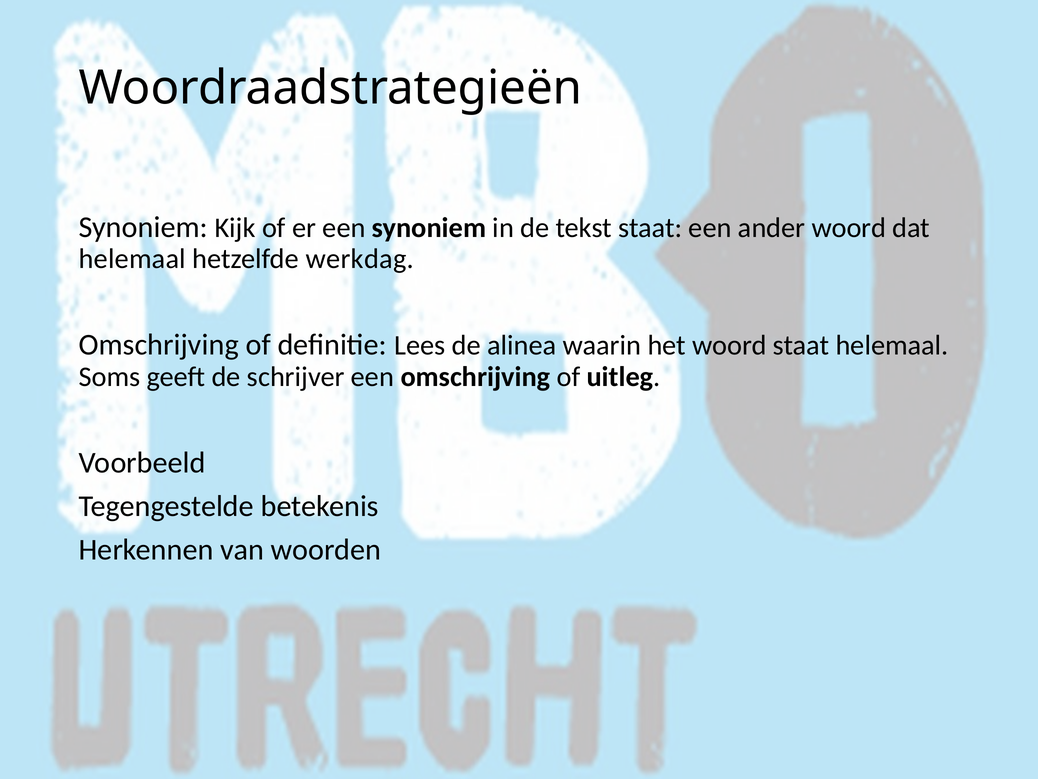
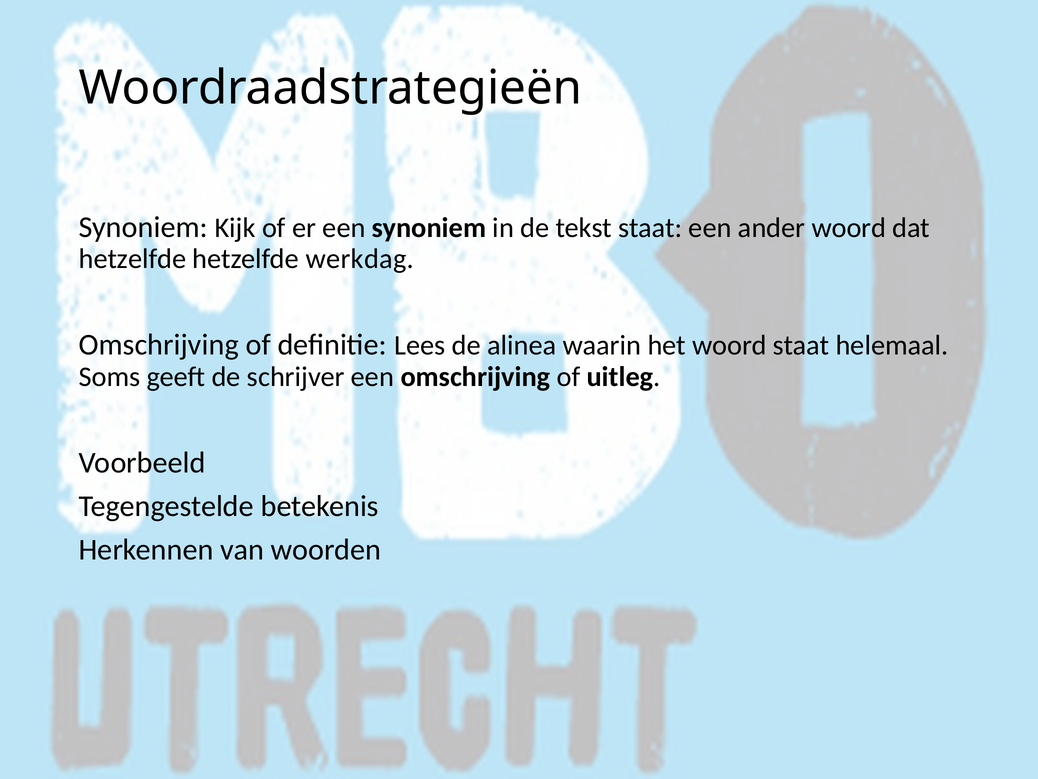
helemaal at (132, 259): helemaal -> hetzelfde
